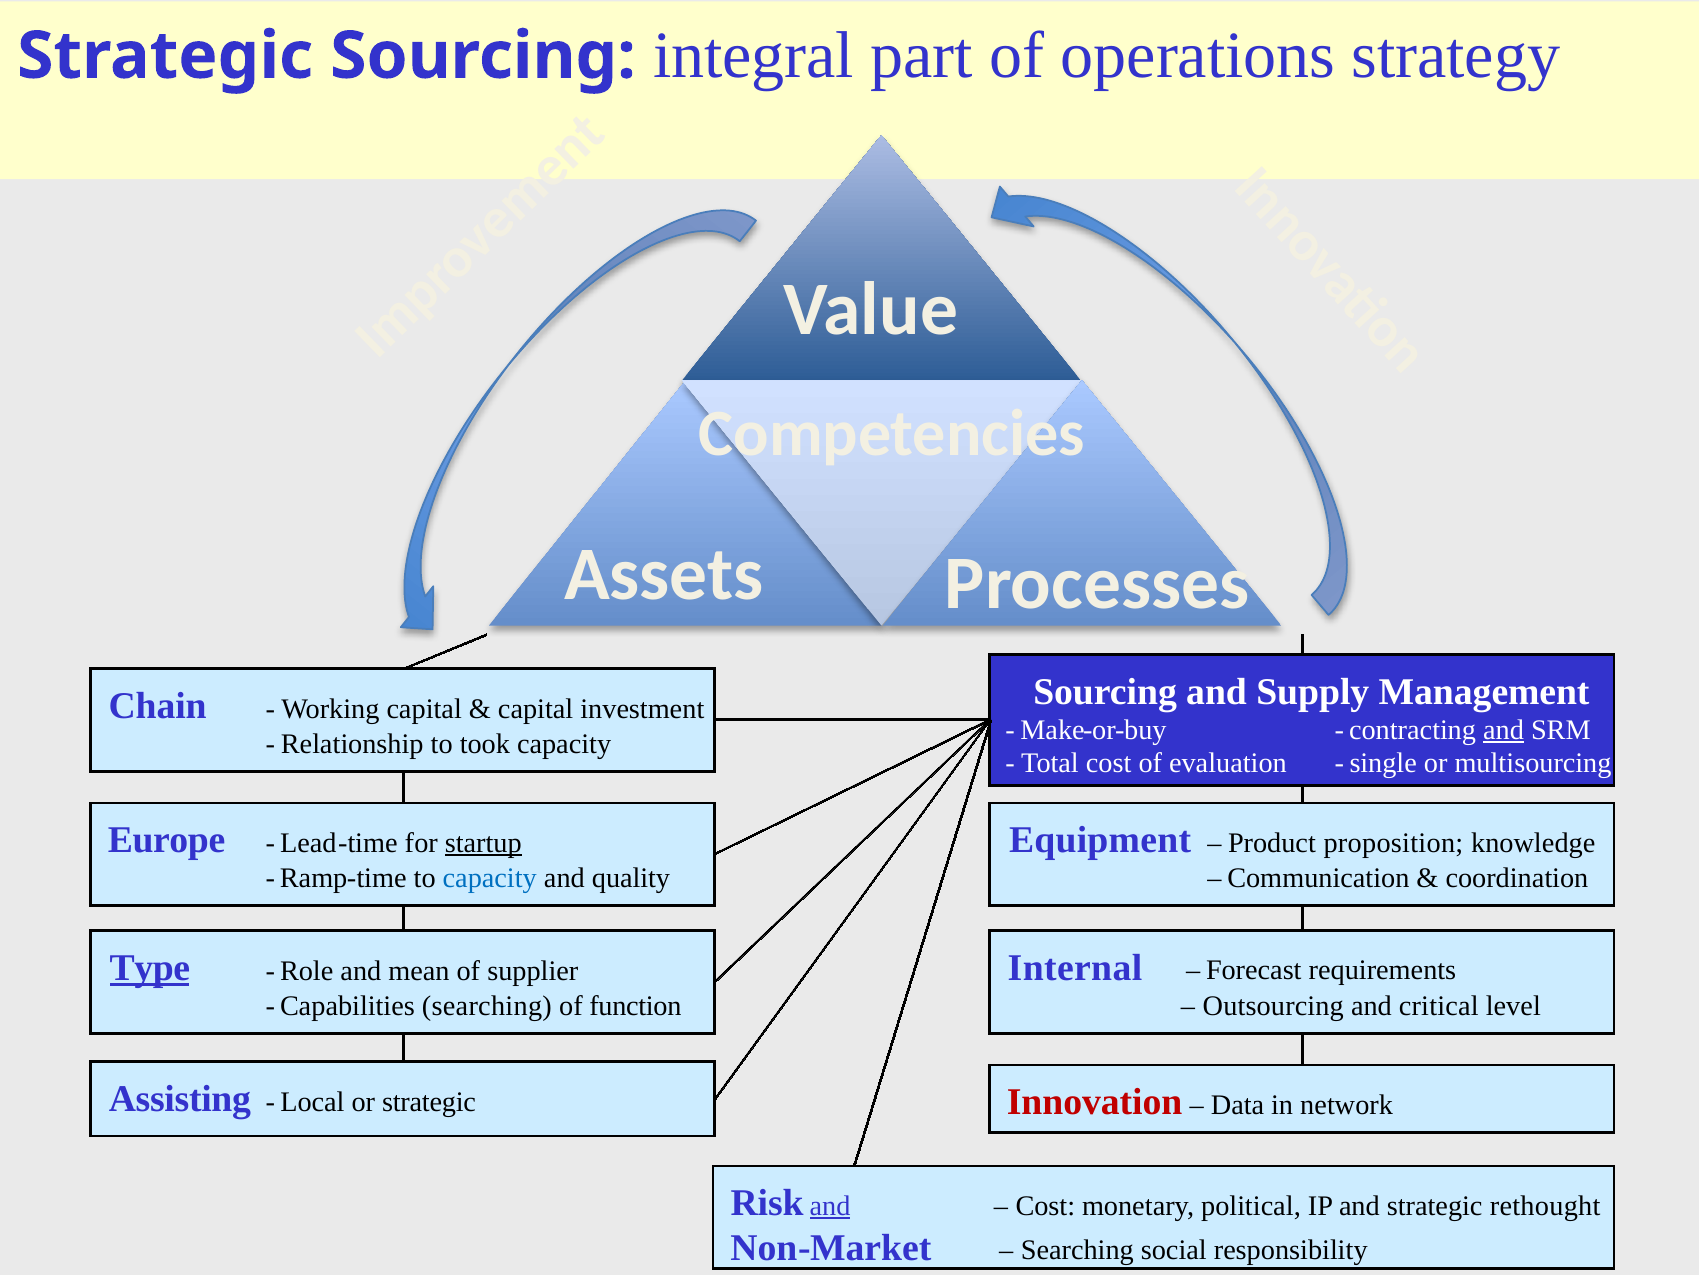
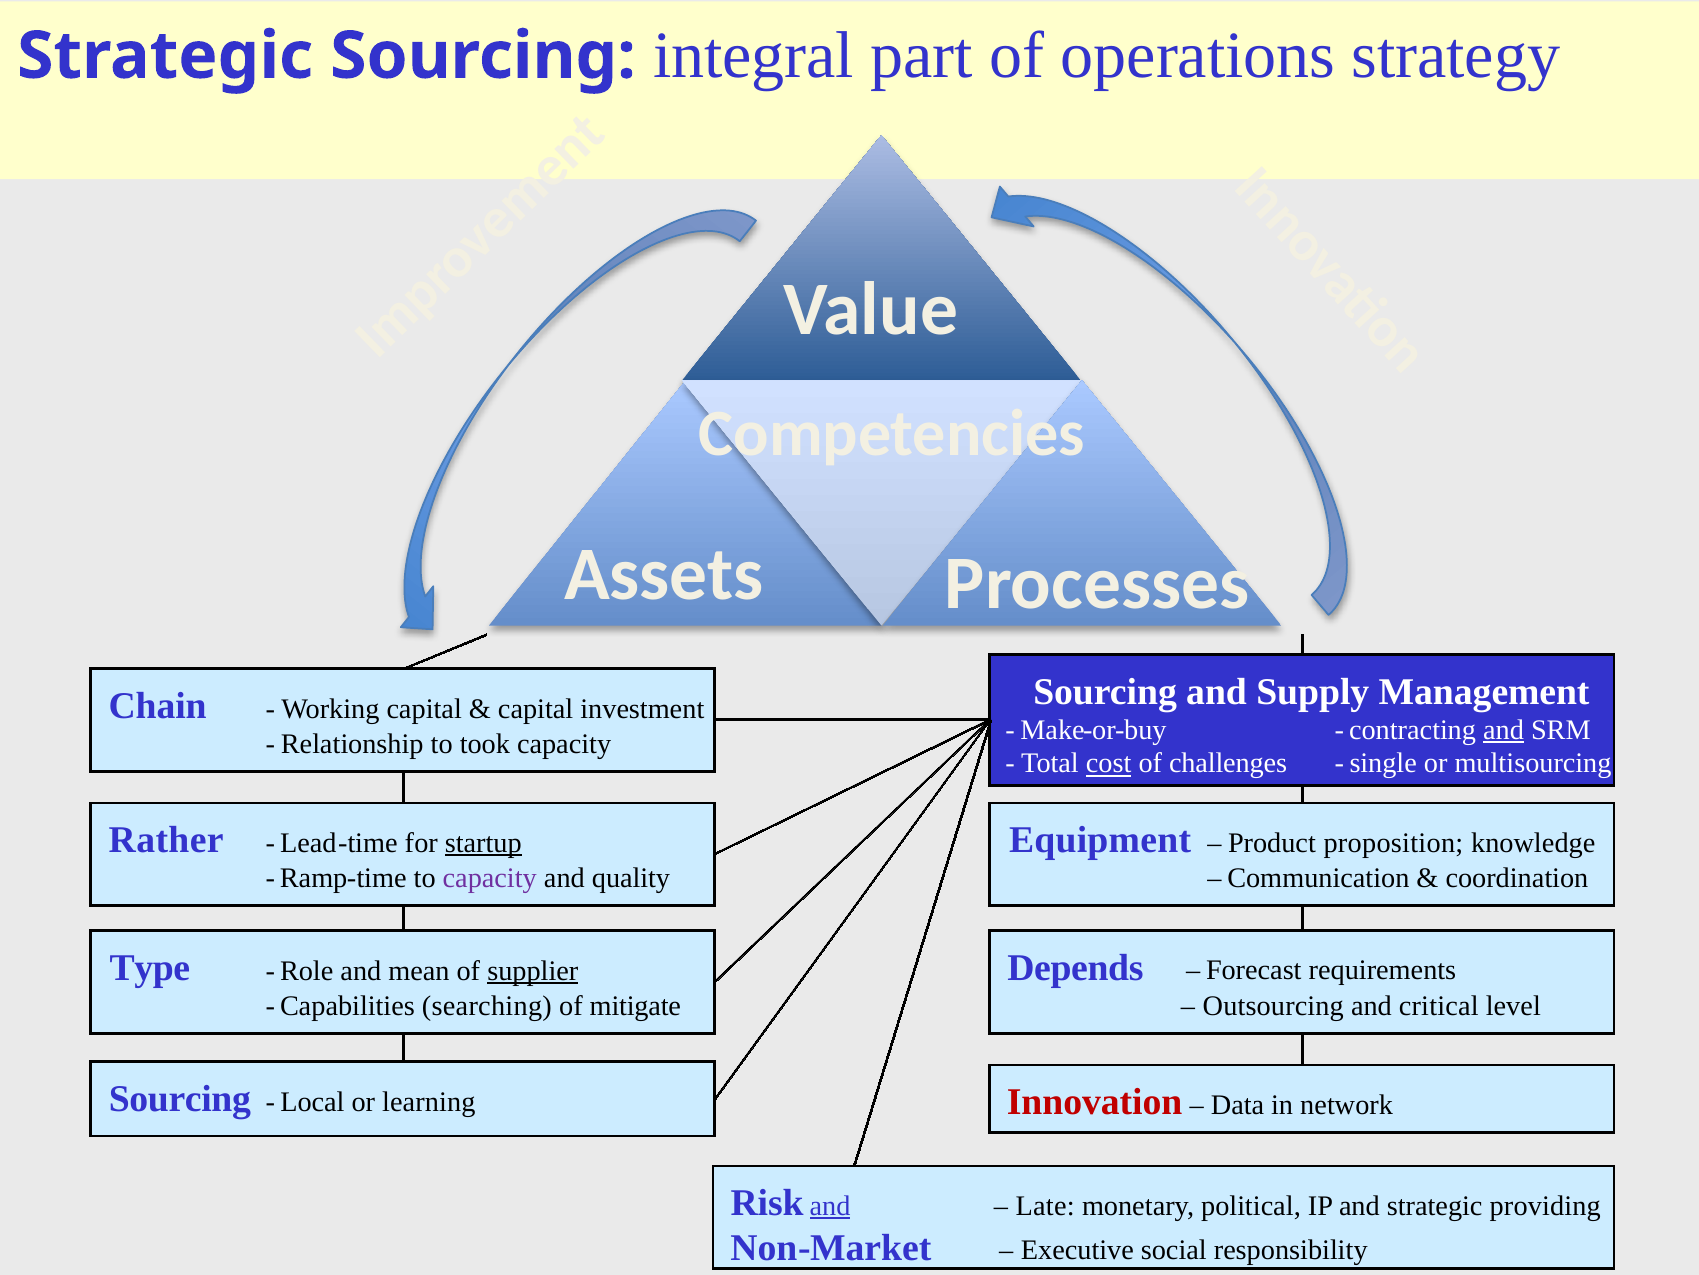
cost at (1109, 763) underline: none -> present
evaluation: evaluation -> challenges
Europe: Europe -> Rather
capacity at (490, 878) colour: blue -> purple
Internal: Internal -> Depends
Type underline: present -> none
supplier underline: none -> present
function: function -> mitigate
Assisting at (180, 1099): Assisting -> Sourcing
or strategic: strategic -> learning
Cost at (1045, 1205): Cost -> Late
rethought: rethought -> providing
Searching at (1077, 1249): Searching -> Executive
